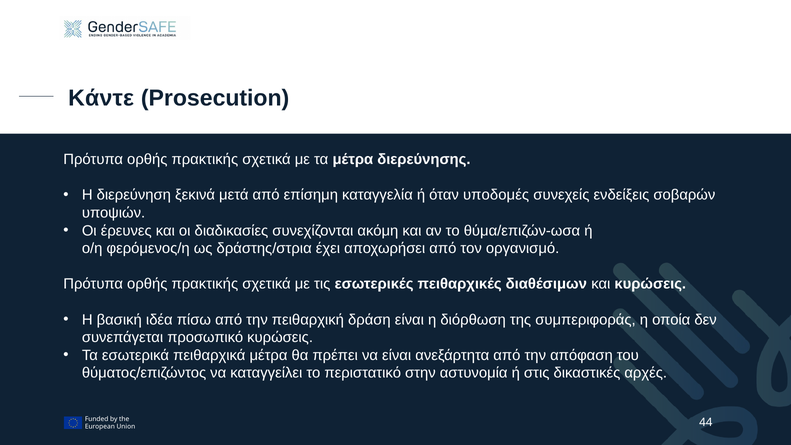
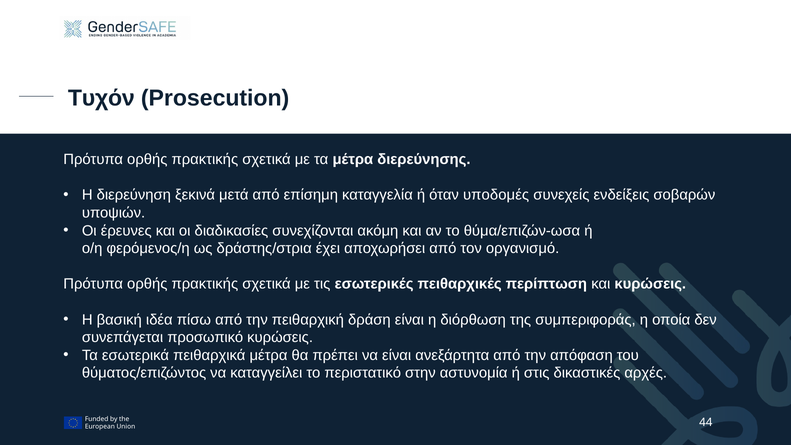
Κάντε: Κάντε -> Τυχόν
διαθέσιμων: διαθέσιμων -> περίπτωση
